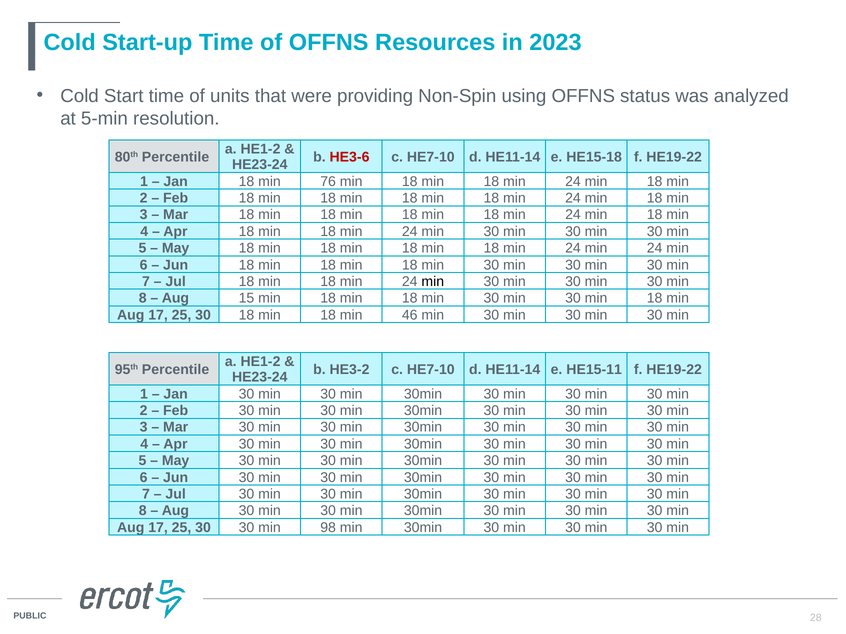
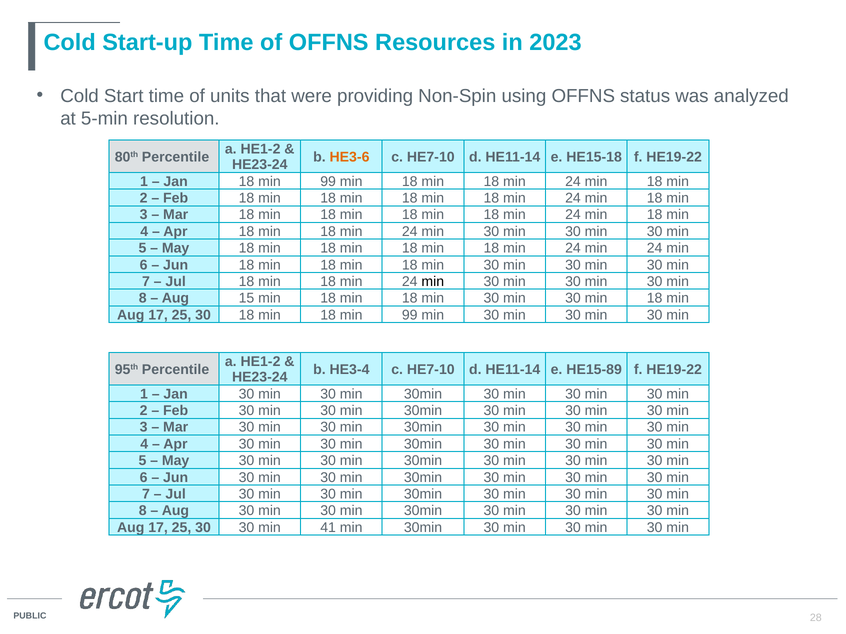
HE3-6 colour: red -> orange
Jan 18 min 76: 76 -> 99
min 18 min 46: 46 -> 99
HE3-2: HE3-2 -> HE3-4
HE15-11: HE15-11 -> HE15-89
98: 98 -> 41
